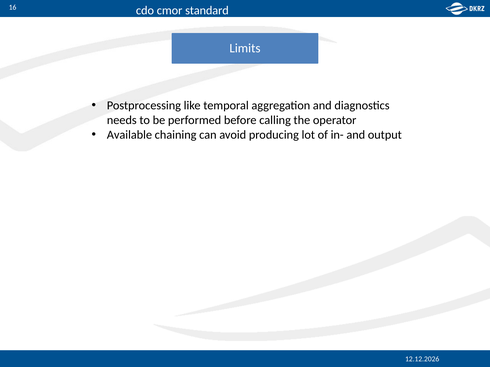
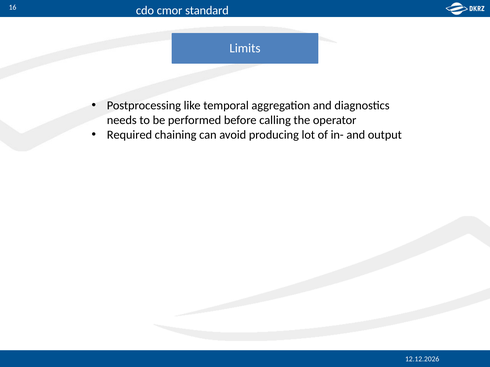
Available: Available -> Required
